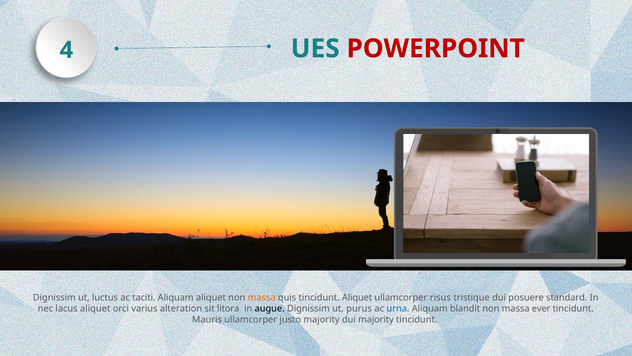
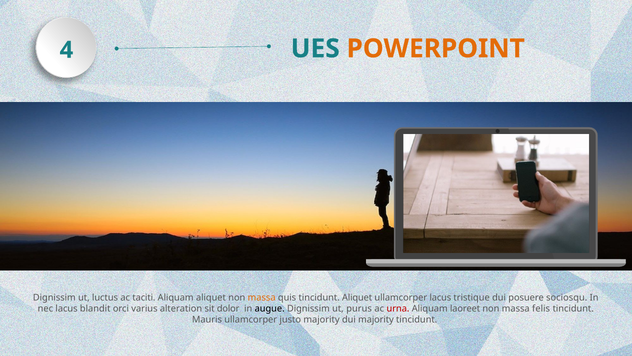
POWERPOINT colour: red -> orange
ullamcorper risus: risus -> lacus
standard: standard -> sociosqu
lacus aliquet: aliquet -> blandit
litora: litora -> dolor
urna colour: blue -> red
blandit: blandit -> laoreet
ever: ever -> felis
